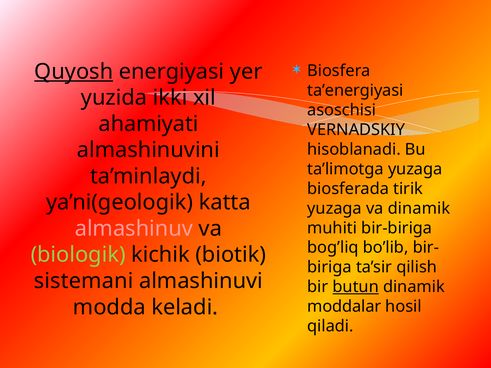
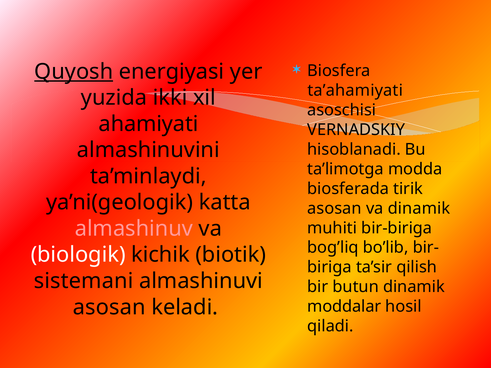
ta’energiyasi: ta’energiyasi -> ta’ahamiyati
ta’limotga yuzaga: yuzaga -> modda
yuzaga at (335, 208): yuzaga -> asosan
biologik colour: light green -> white
butun underline: present -> none
modda at (109, 307): modda -> asosan
